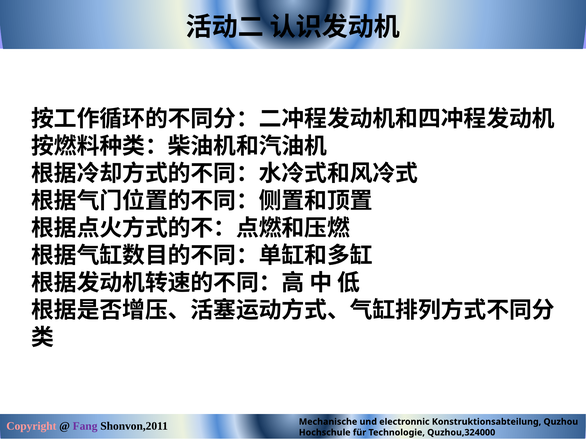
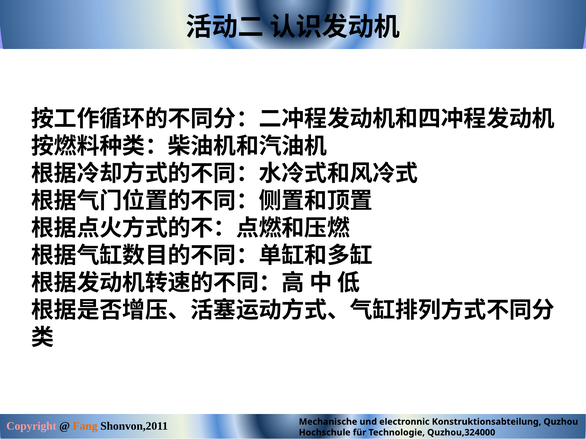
Fang colour: purple -> orange
